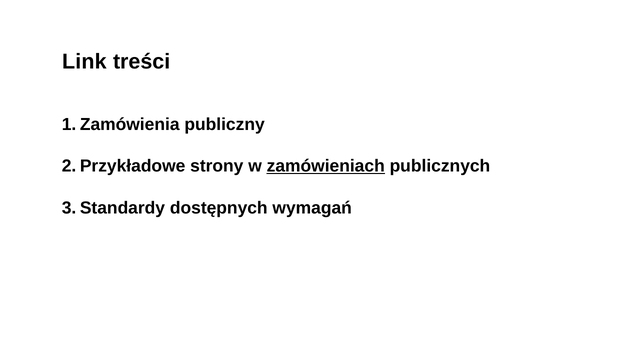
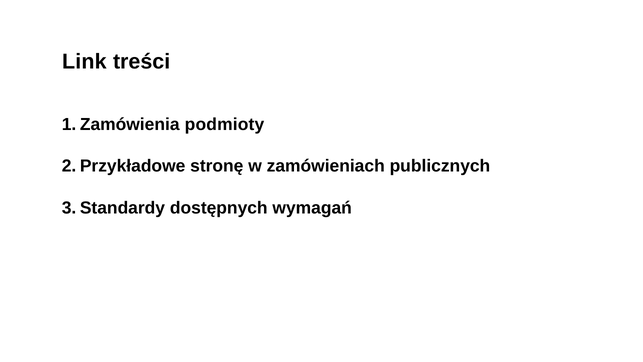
publiczny: publiczny -> podmioty
strony: strony -> stronę
zamówieniach underline: present -> none
